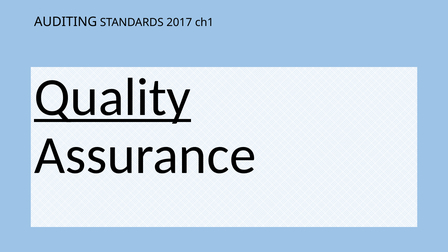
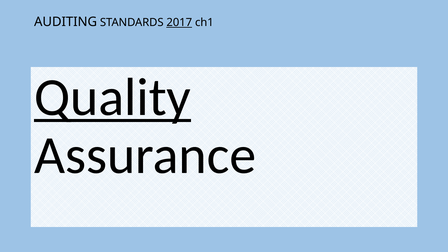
2017 underline: none -> present
